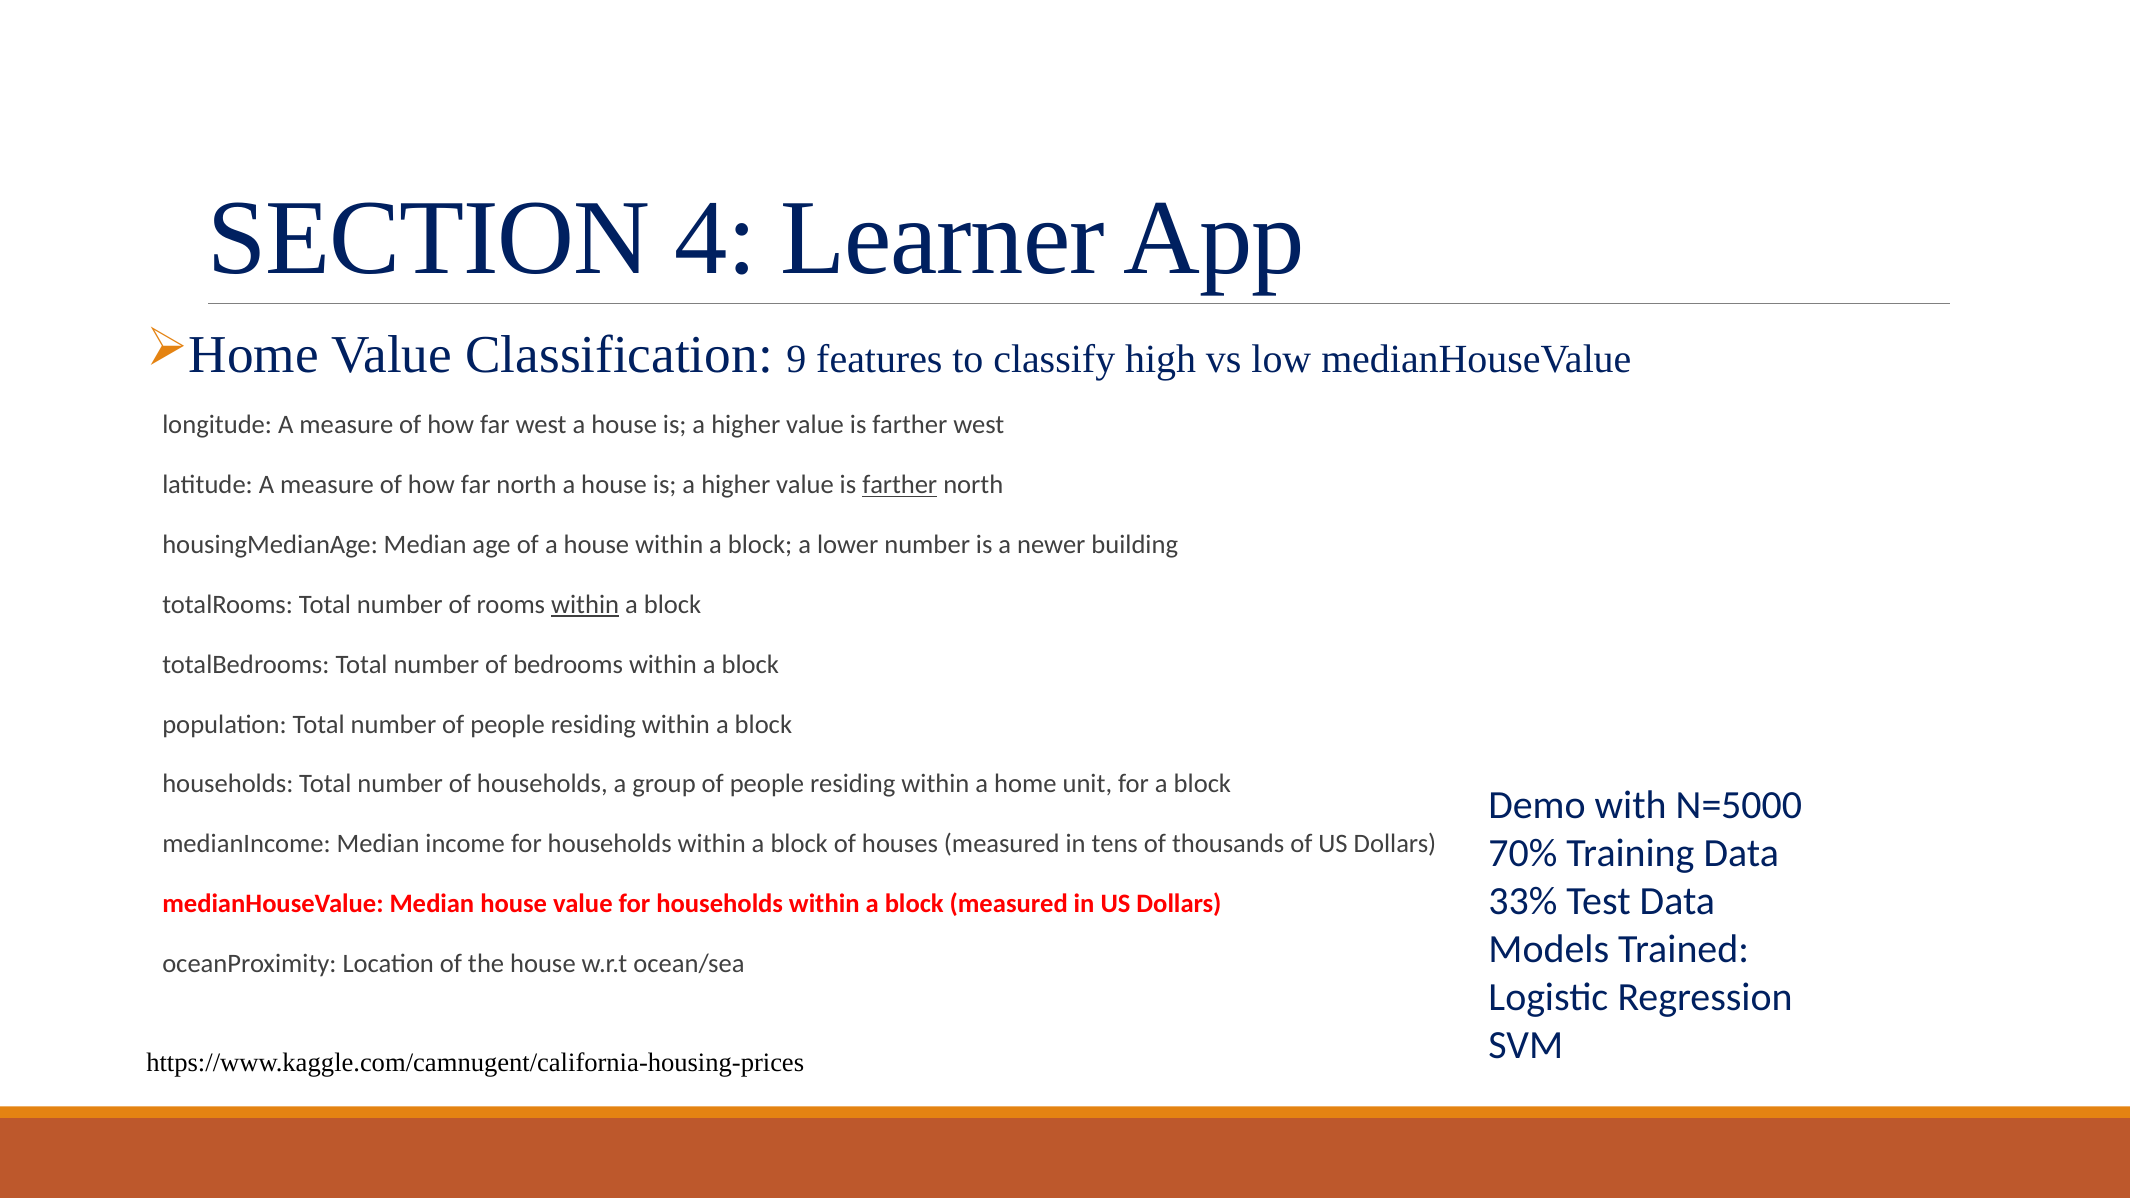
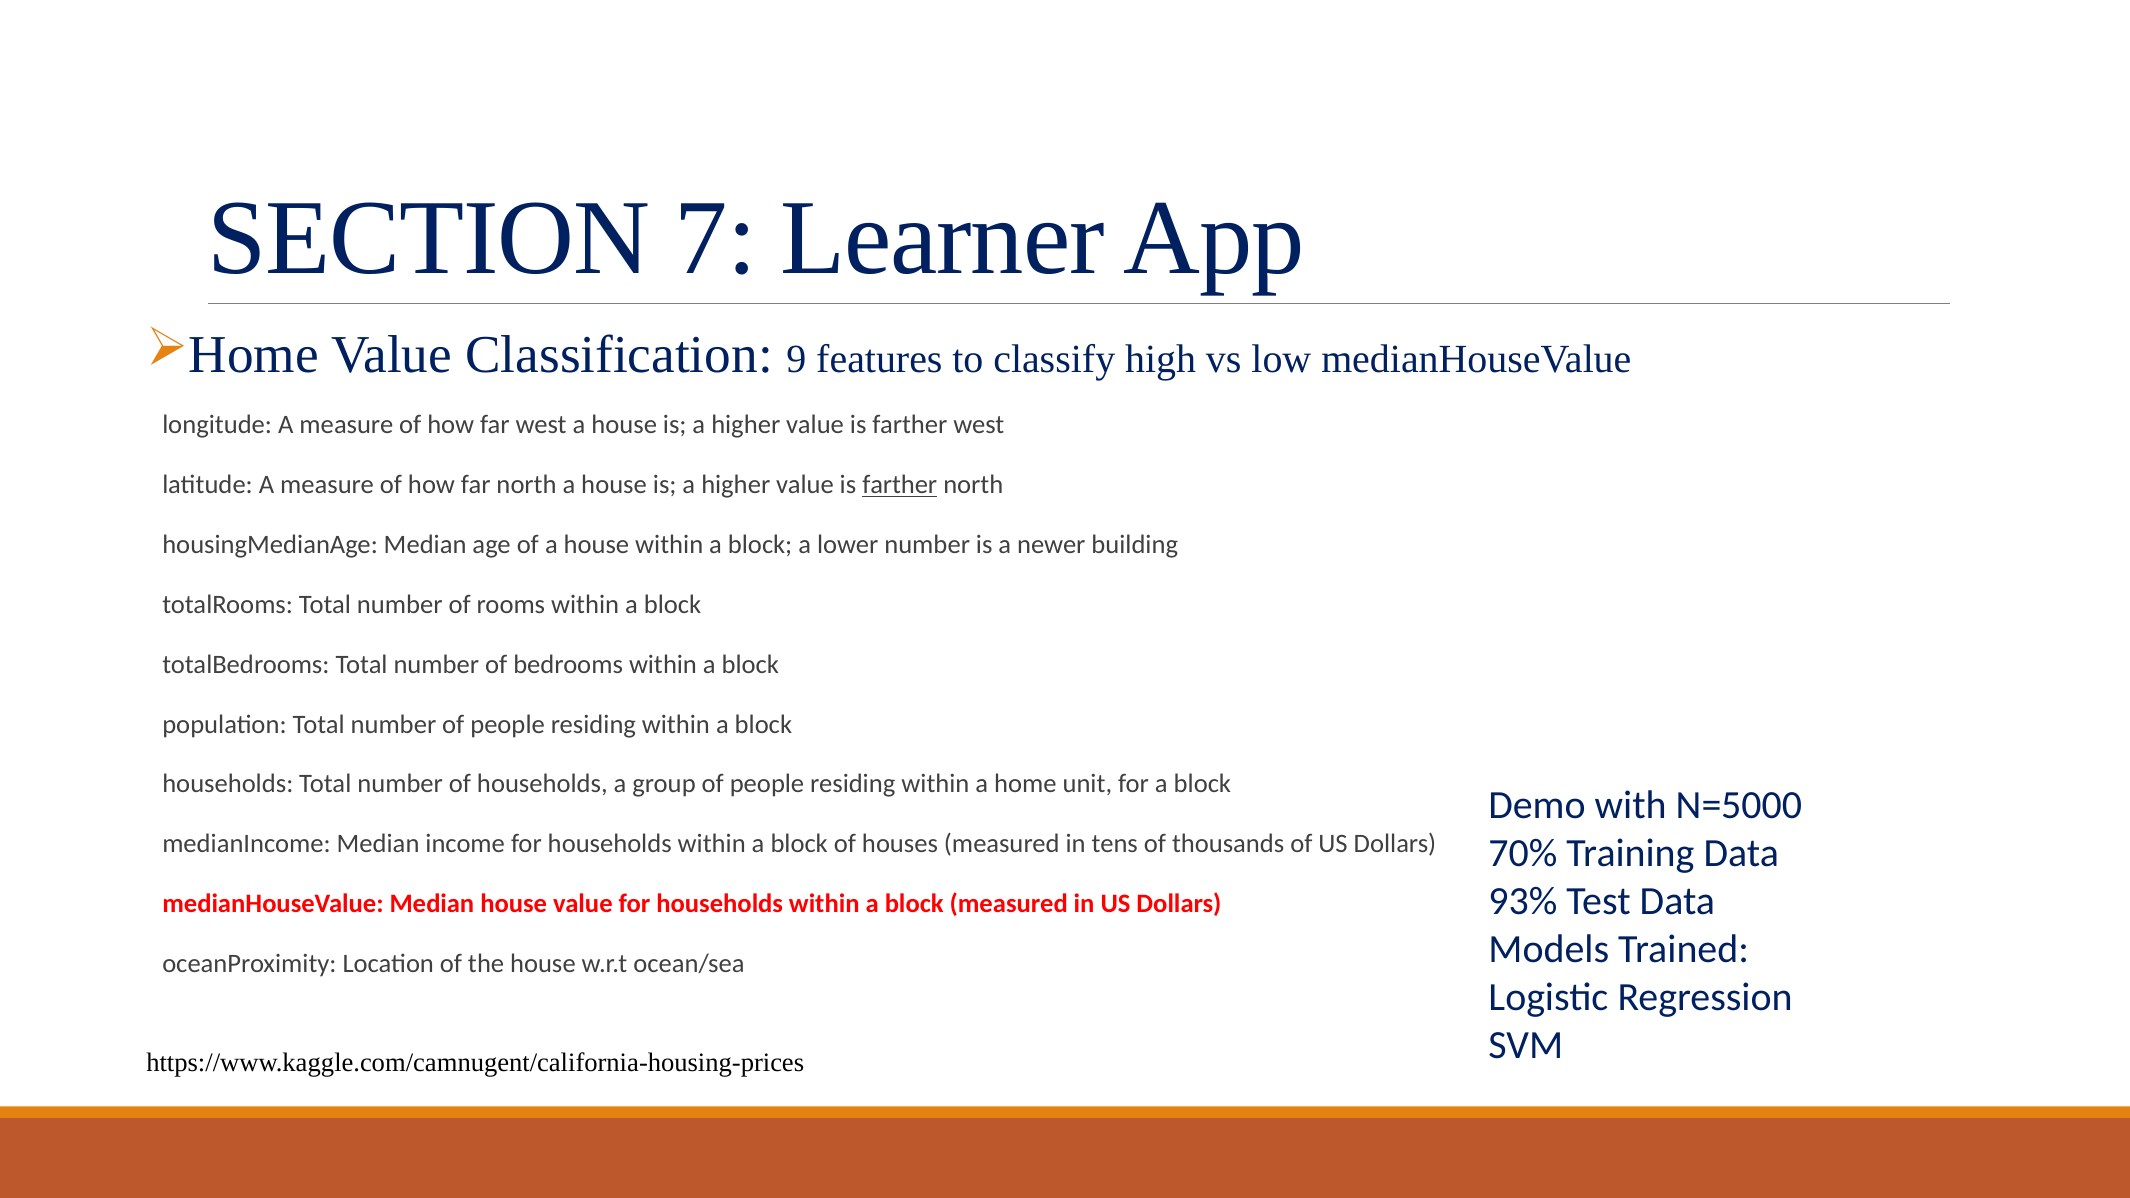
4: 4 -> 7
within at (585, 605) underline: present -> none
33%: 33% -> 93%
